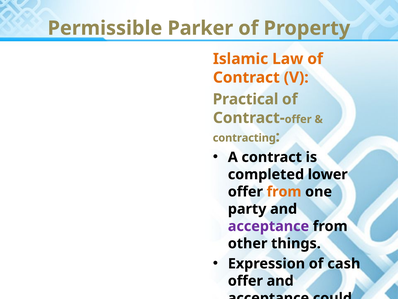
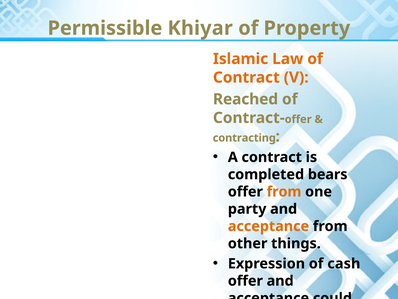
Parker: Parker -> Khiyar
Practical: Practical -> Reached
lower: lower -> bears
acceptance at (268, 226) colour: purple -> orange
